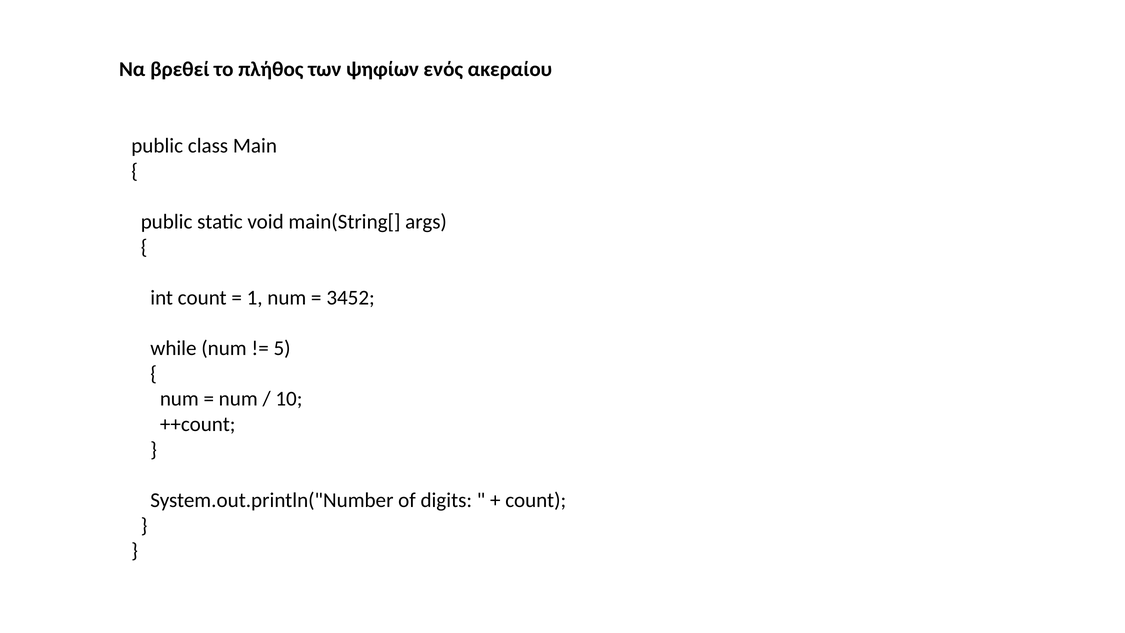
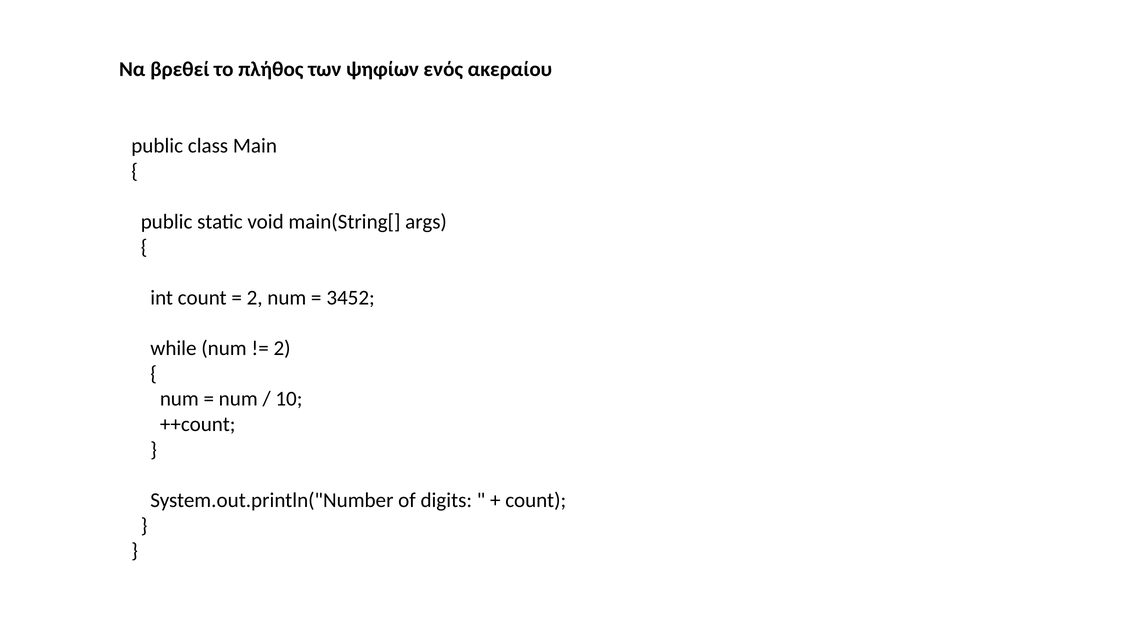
1 at (255, 298): 1 -> 2
5 at (282, 348): 5 -> 2
